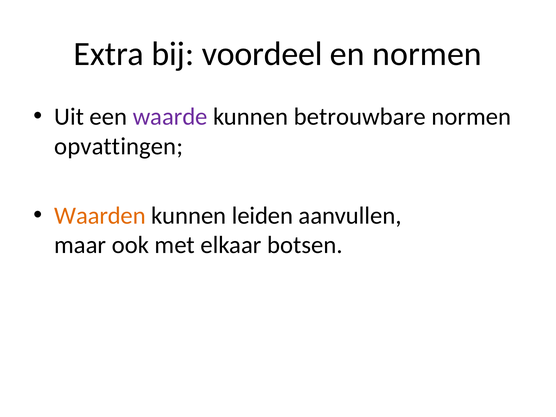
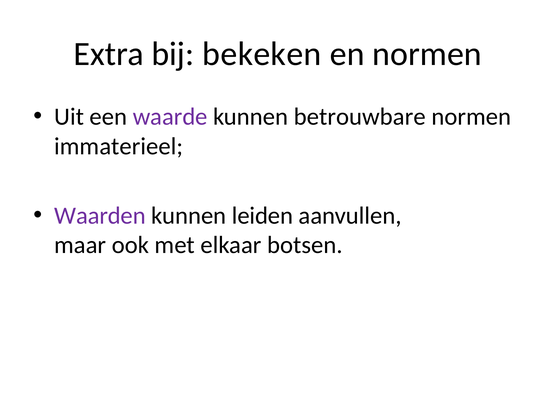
voordeel: voordeel -> bekeken
opvattingen: opvattingen -> immaterieel
Waarden colour: orange -> purple
